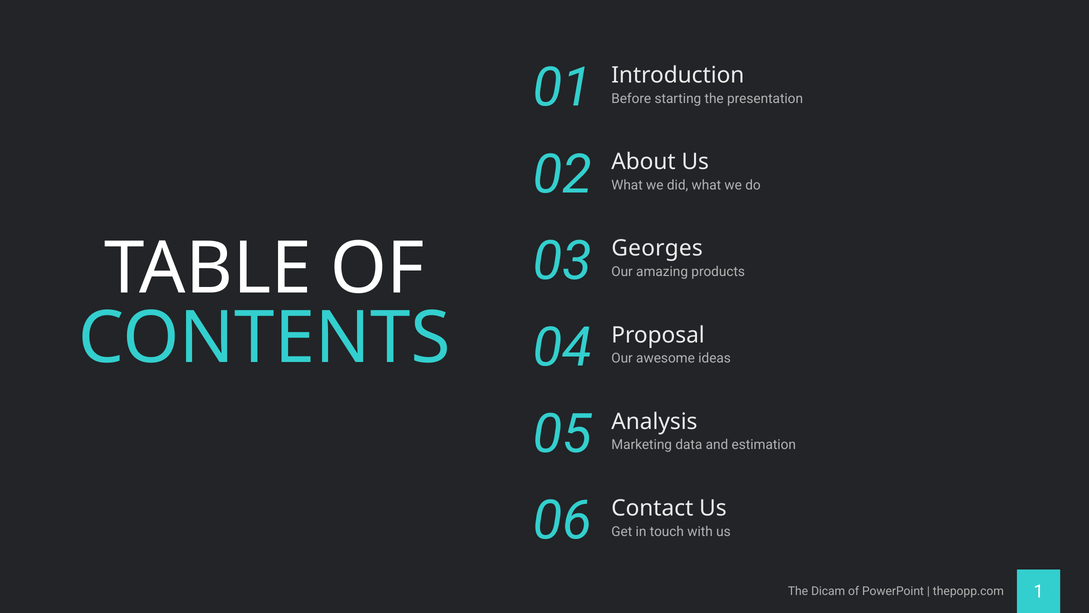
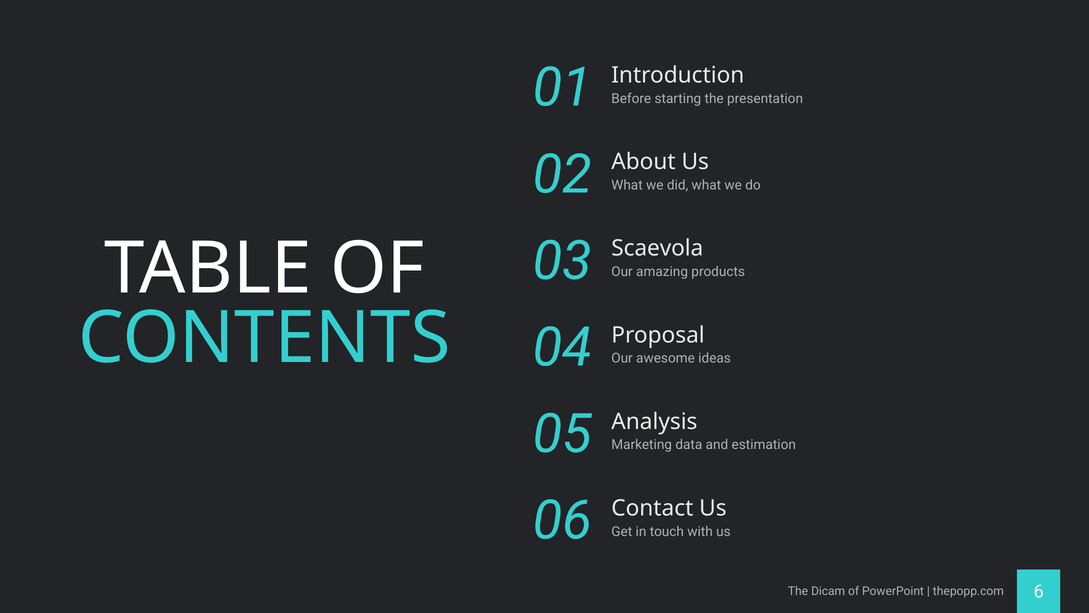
Georges: Georges -> Scaevola
1: 1 -> 6
